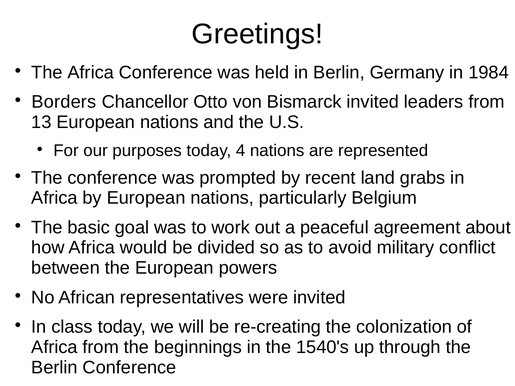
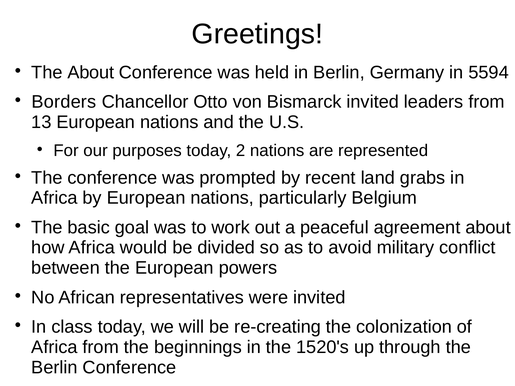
The Africa: Africa -> About
1984: 1984 -> 5594
4: 4 -> 2
1540's: 1540's -> 1520's
